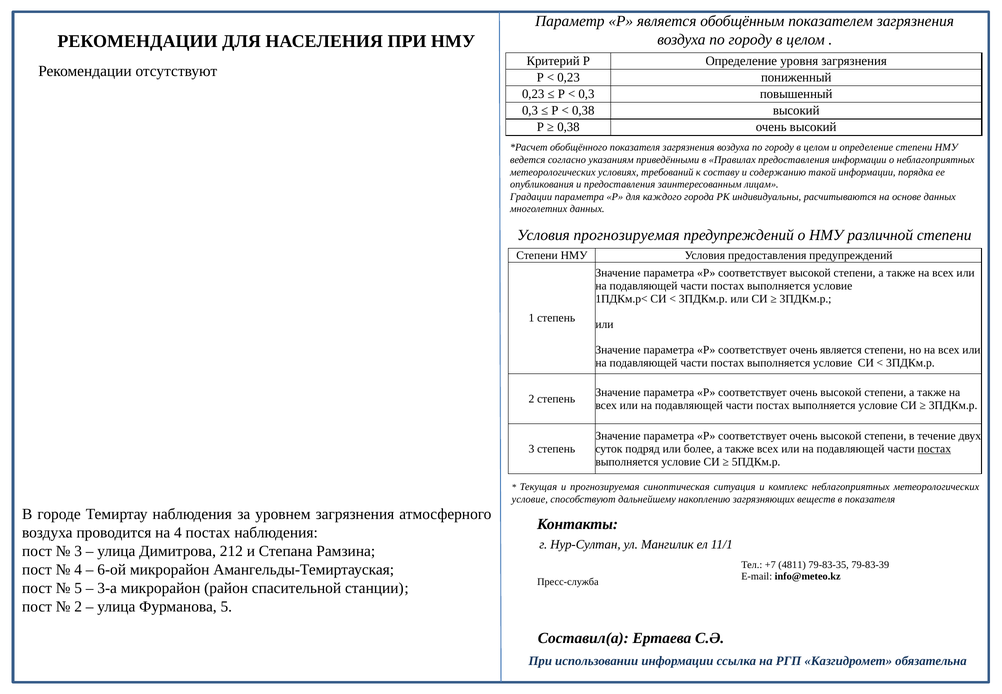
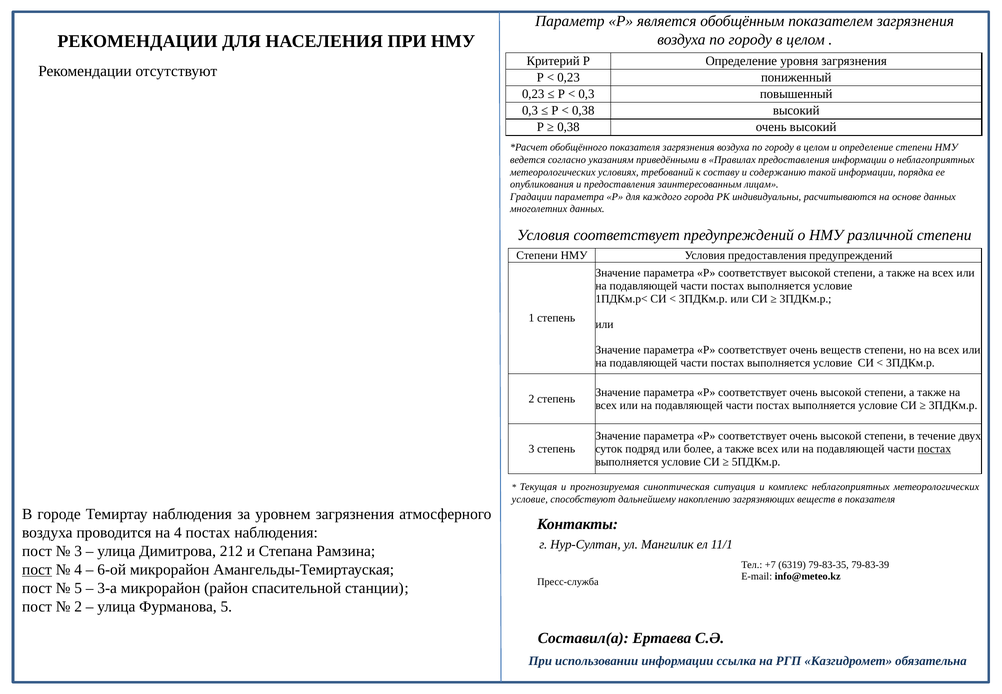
Условия прогнозируемая: прогнозируемая -> соответствует
очень является: является -> веществ
4811: 4811 -> 6319
пост at (37, 569) underline: none -> present
